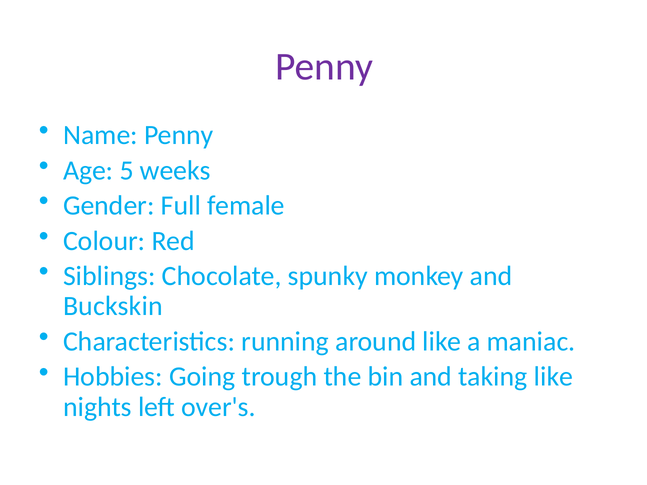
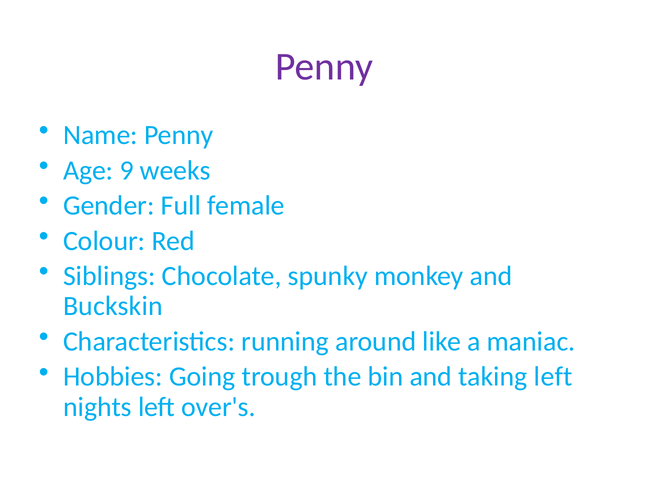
5: 5 -> 9
taking like: like -> left
